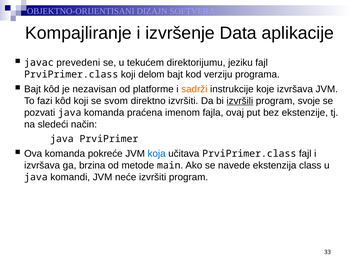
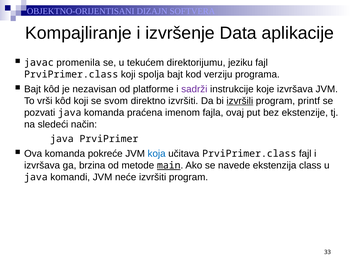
prevedeni: prevedeni -> promenila
delom: delom -> spolja
sadrži colour: orange -> purple
fazi: fazi -> vrši
svoje: svoje -> printf
main underline: none -> present
